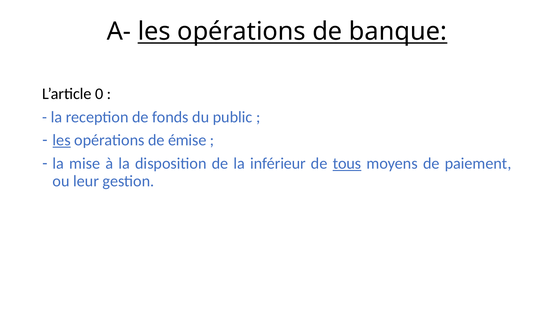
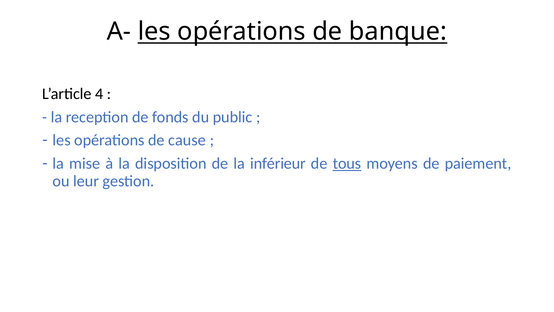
0: 0 -> 4
les at (62, 140) underline: present -> none
émise: émise -> cause
